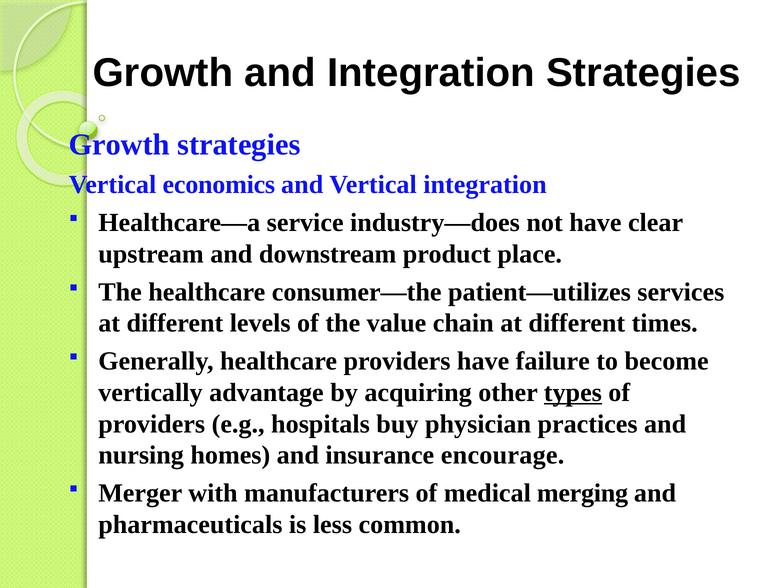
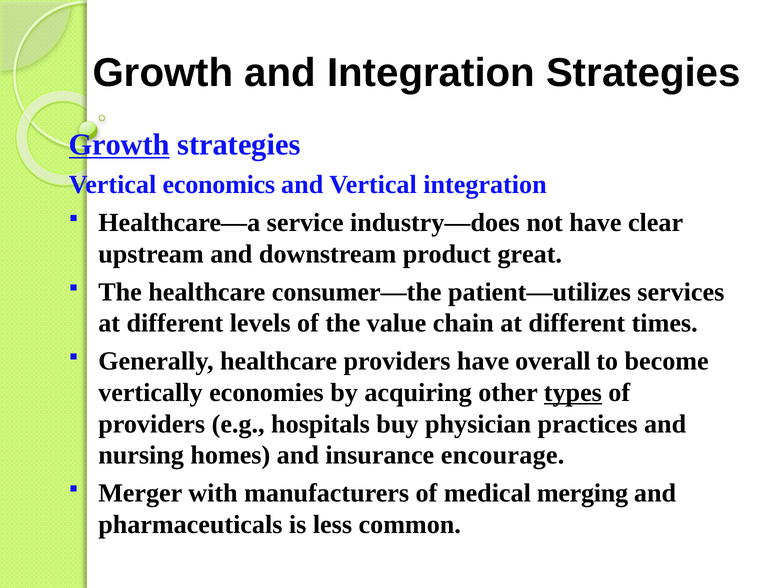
Growth at (119, 145) underline: none -> present
place: place -> great
failure: failure -> overall
advantage: advantage -> economies
